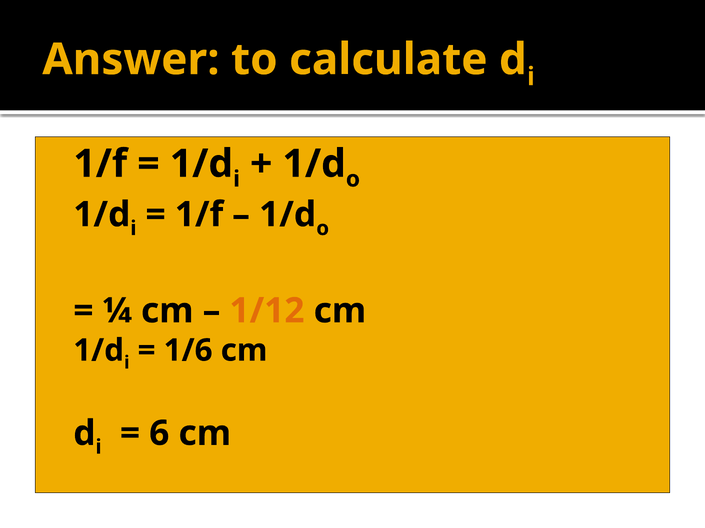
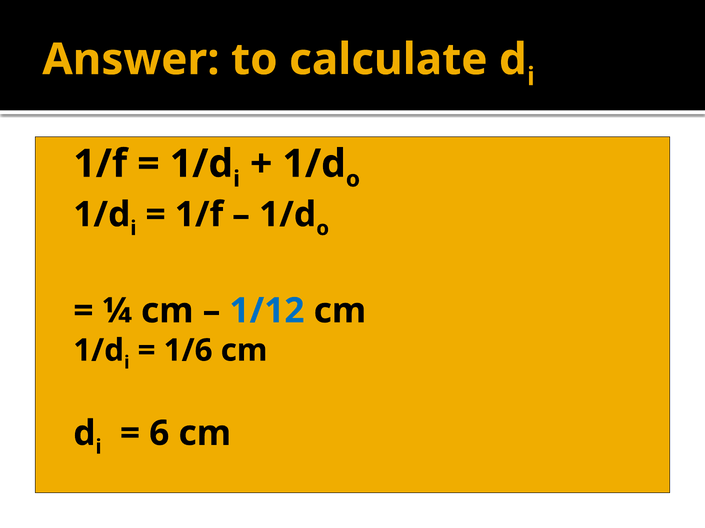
1/12 colour: orange -> blue
